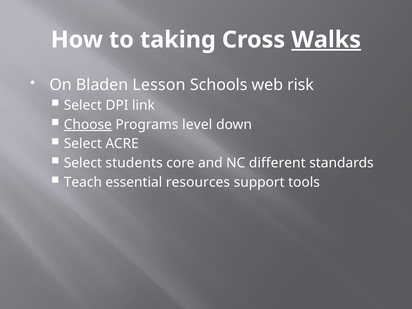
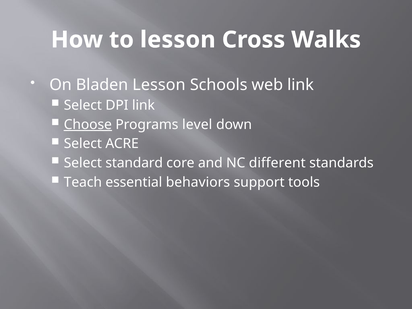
to taking: taking -> lesson
Walks underline: present -> none
web risk: risk -> link
students: students -> standard
resources: resources -> behaviors
